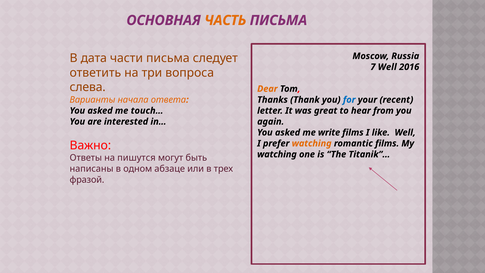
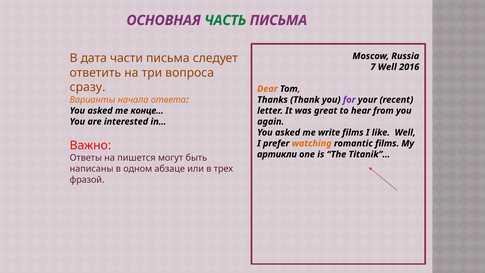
ЧАСТЬ colour: orange -> green
слева: слева -> сразу
for colour: blue -> purple
touch…: touch… -> конце…
watching at (277, 154): watching -> артикли
пишутся: пишутся -> пишется
